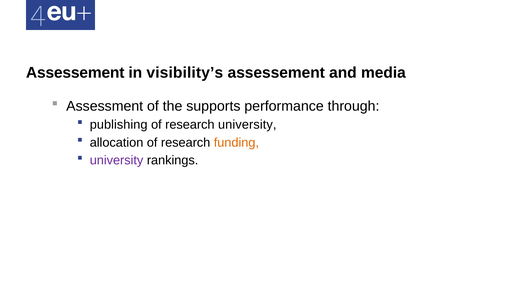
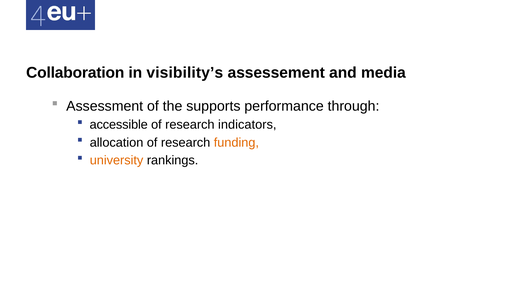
Assessement at (75, 73): Assessement -> Collaboration
publishing: publishing -> accessible
research university: university -> indicators
university at (117, 160) colour: purple -> orange
